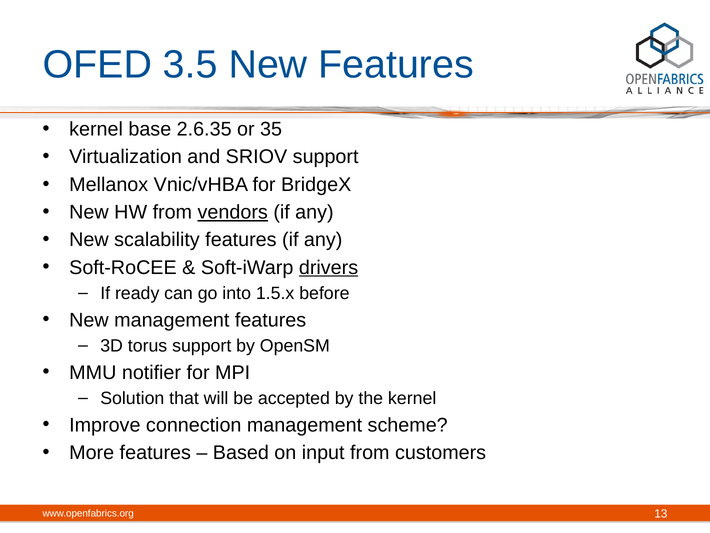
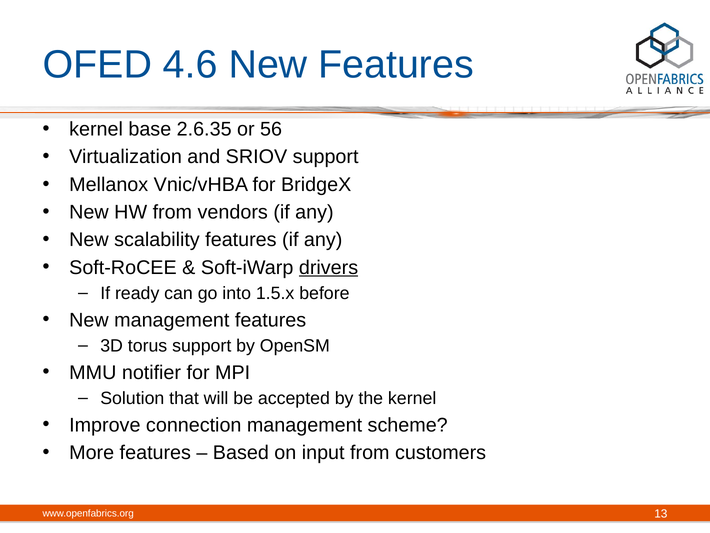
3.5: 3.5 -> 4.6
35: 35 -> 56
vendors underline: present -> none
